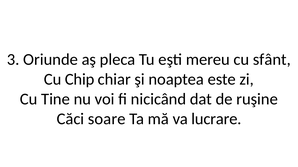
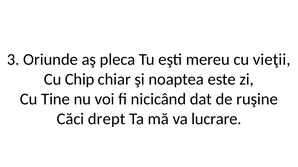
sfânt: sfânt -> vieţii
soare: soare -> drept
